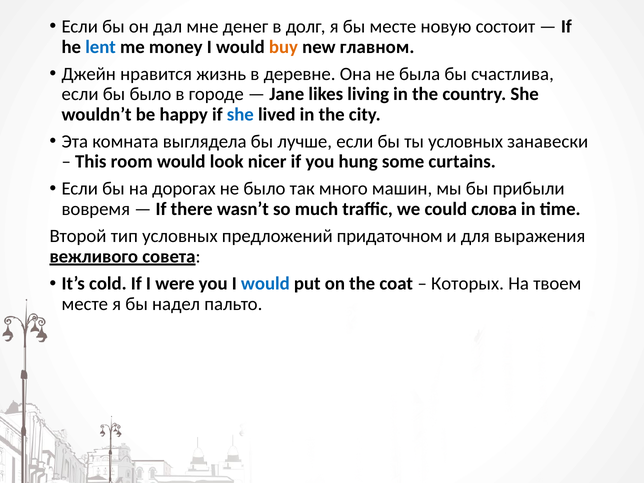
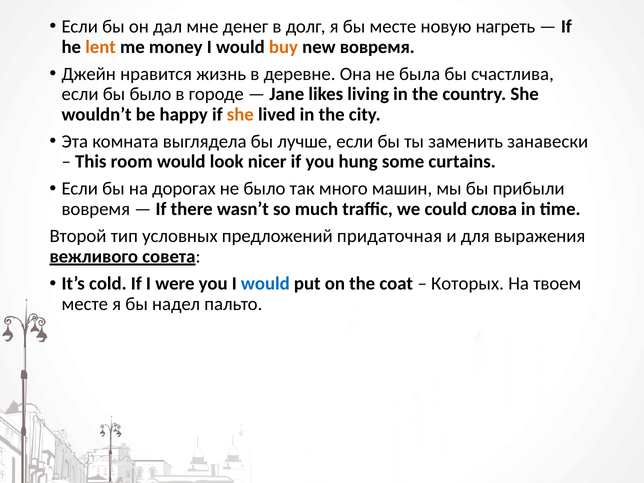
состоит: состоит -> нагреть
lent colour: blue -> orange
new главном: главном -> вовремя
she at (240, 114) colour: blue -> orange
ты условных: условных -> заменить
придаточном: придаточном -> придаточная
